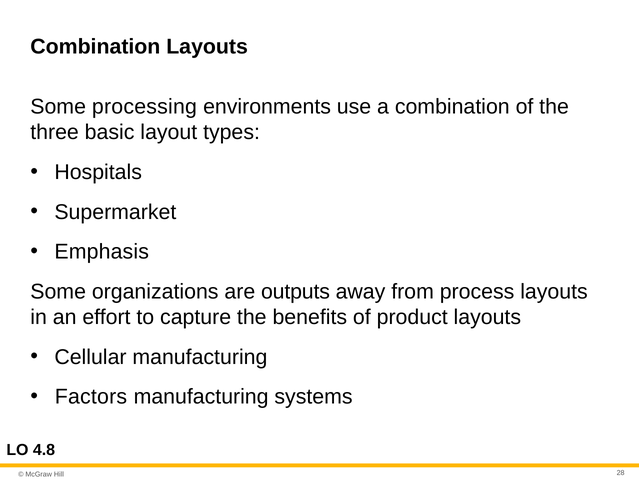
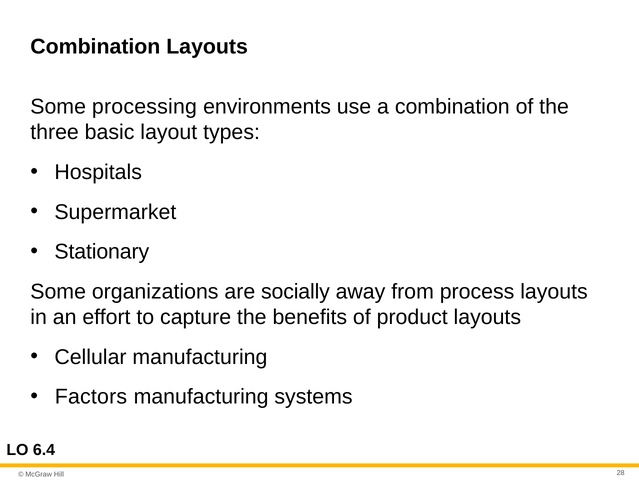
Emphasis: Emphasis -> Stationary
outputs: outputs -> socially
4.8: 4.8 -> 6.4
